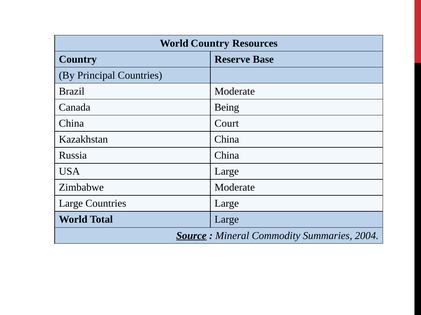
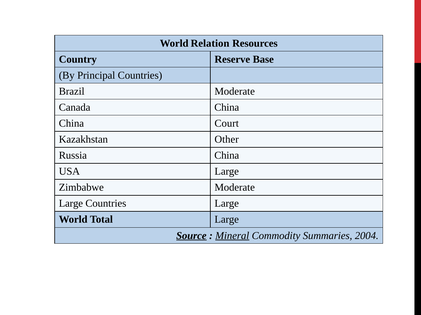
World Country: Country -> Relation
Canada Being: Being -> China
Kazakhstan China: China -> Other
Mineral underline: none -> present
